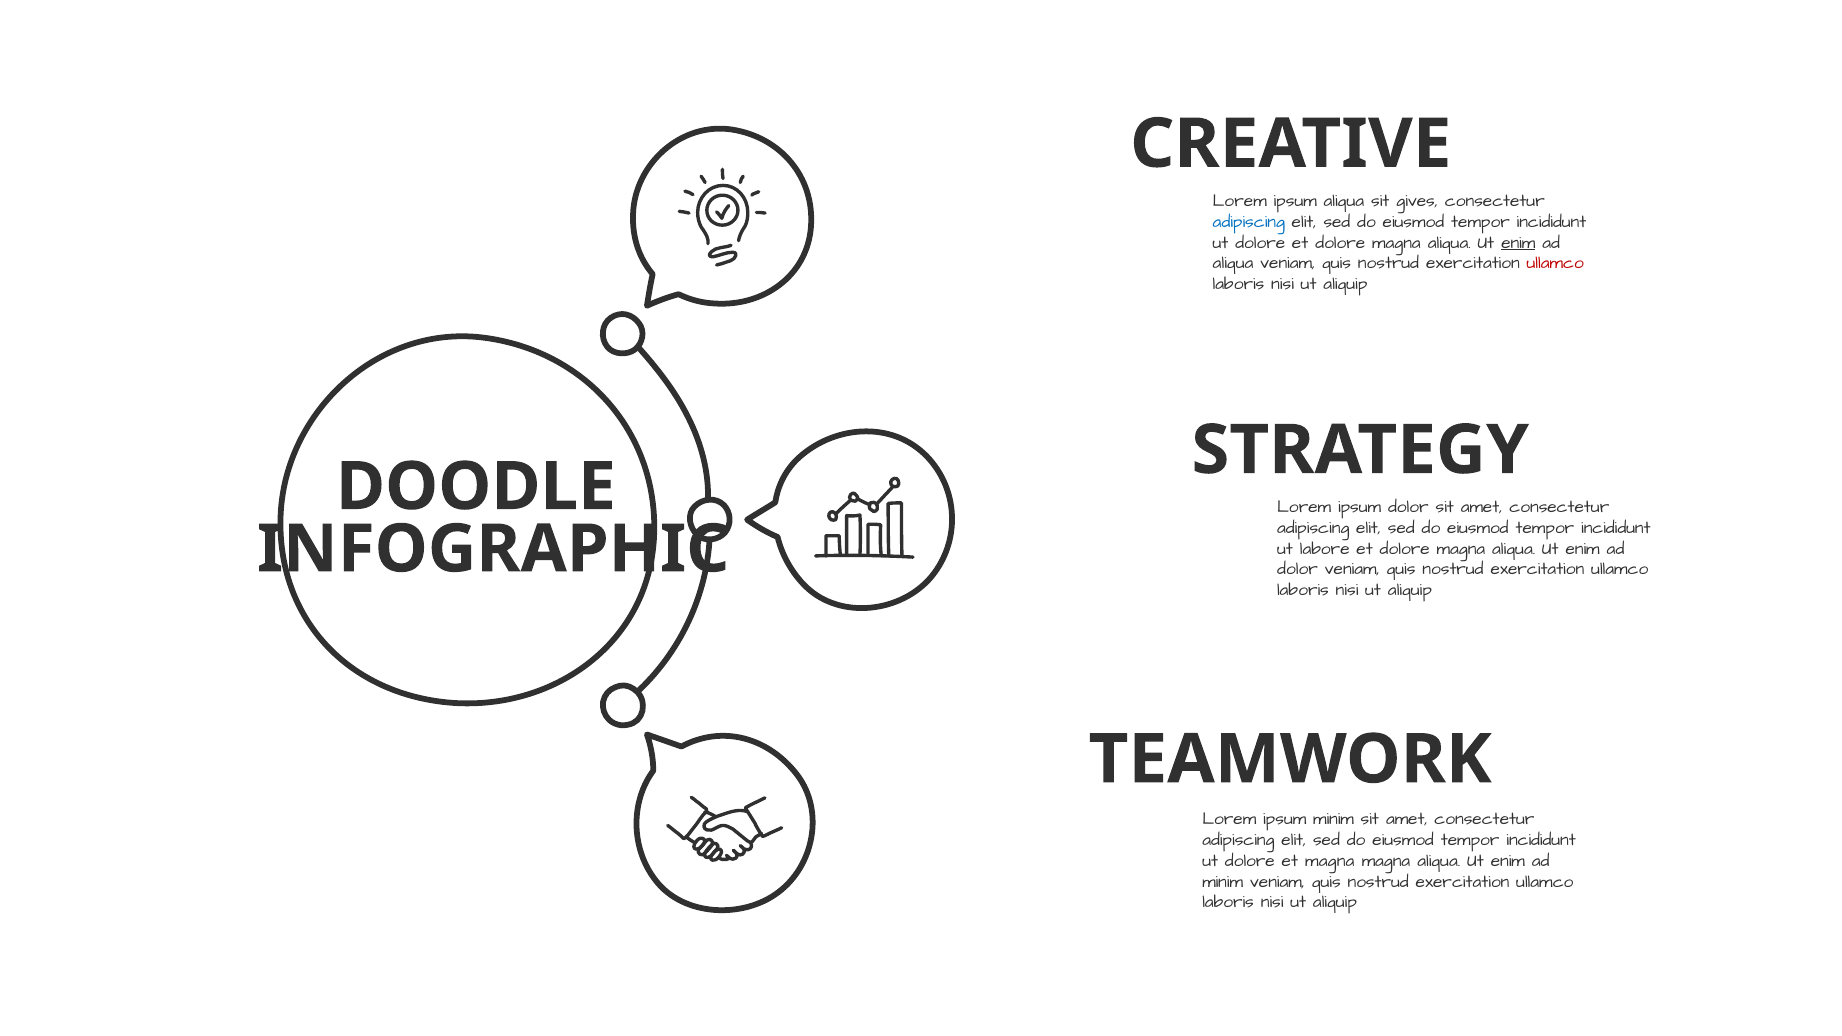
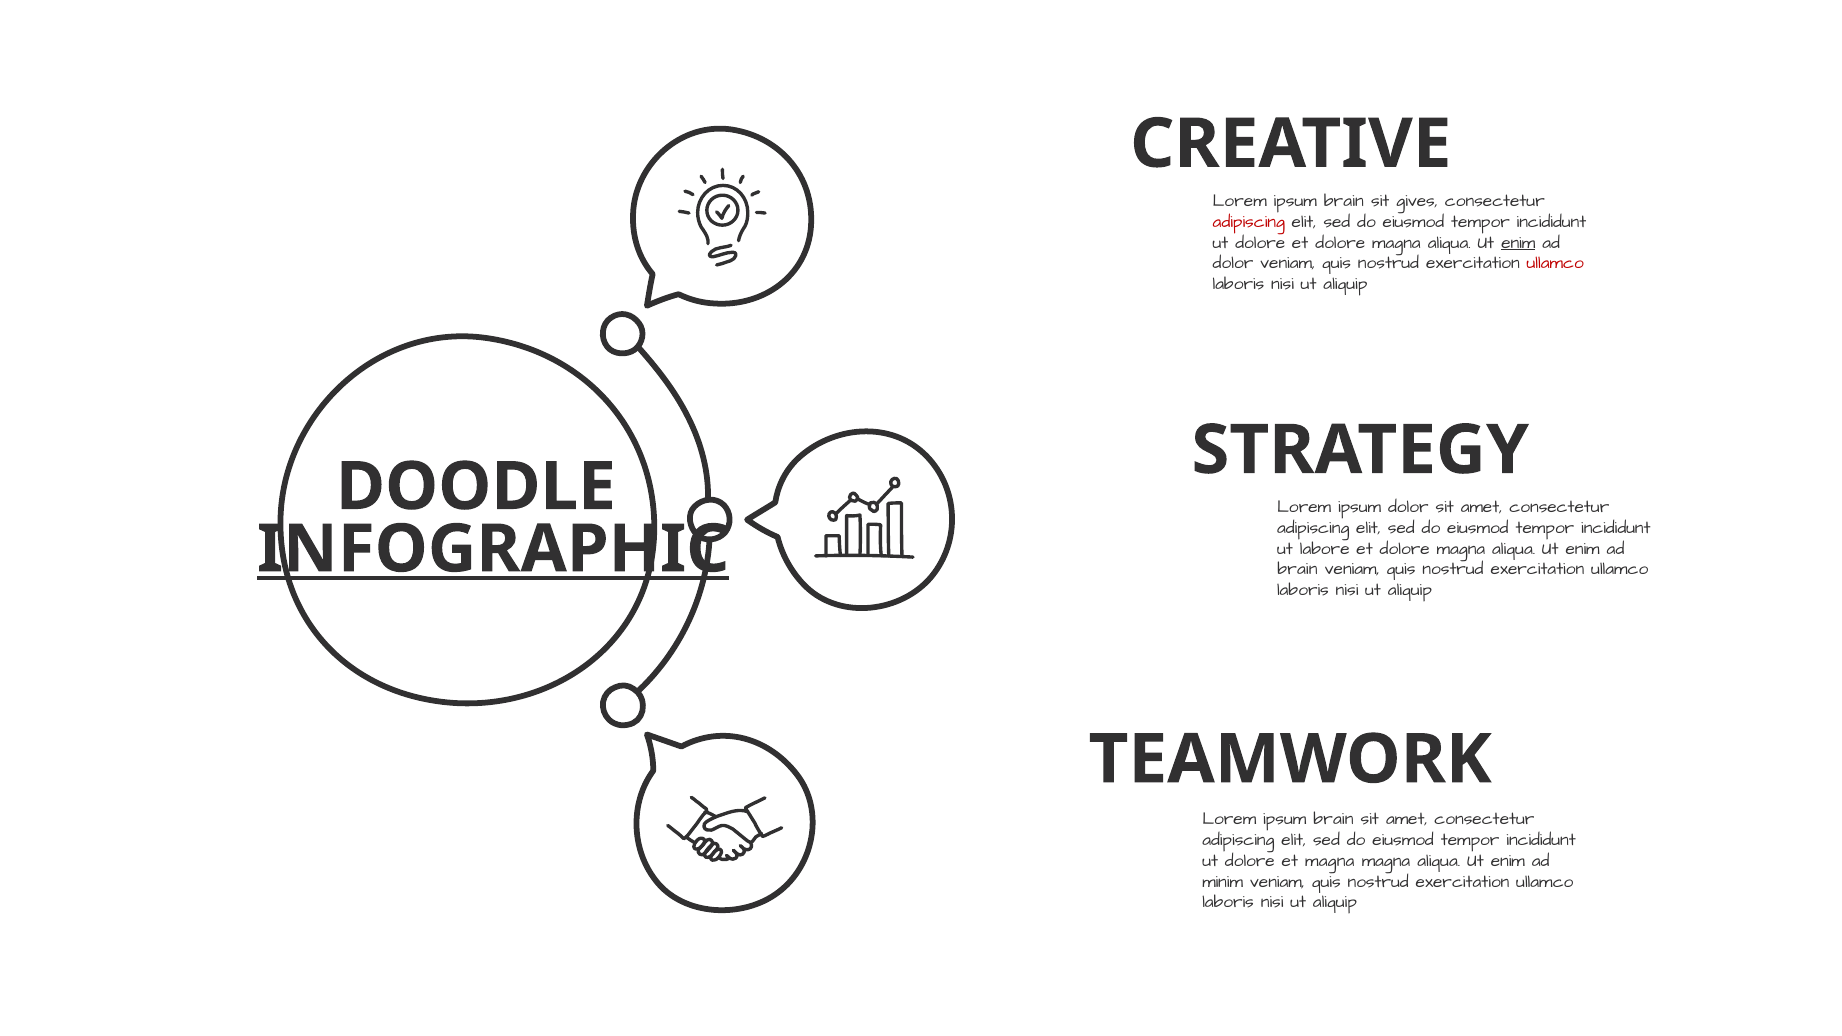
aliqua at (1344, 201): aliqua -> brain
adipiscing at (1249, 222) colour: blue -> red
aliqua at (1233, 263): aliqua -> dolor
INFOGRAPHIC underline: none -> present
dolor at (1297, 569): dolor -> brain
minim at (1334, 819): minim -> brain
